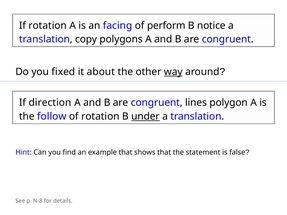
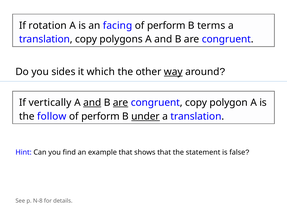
notice: notice -> terms
fixed: fixed -> sides
about: about -> which
direction: direction -> vertically
and at (92, 103) underline: none -> present
are at (121, 103) underline: none -> present
congruent lines: lines -> copy
rotation at (100, 116): rotation -> perform
